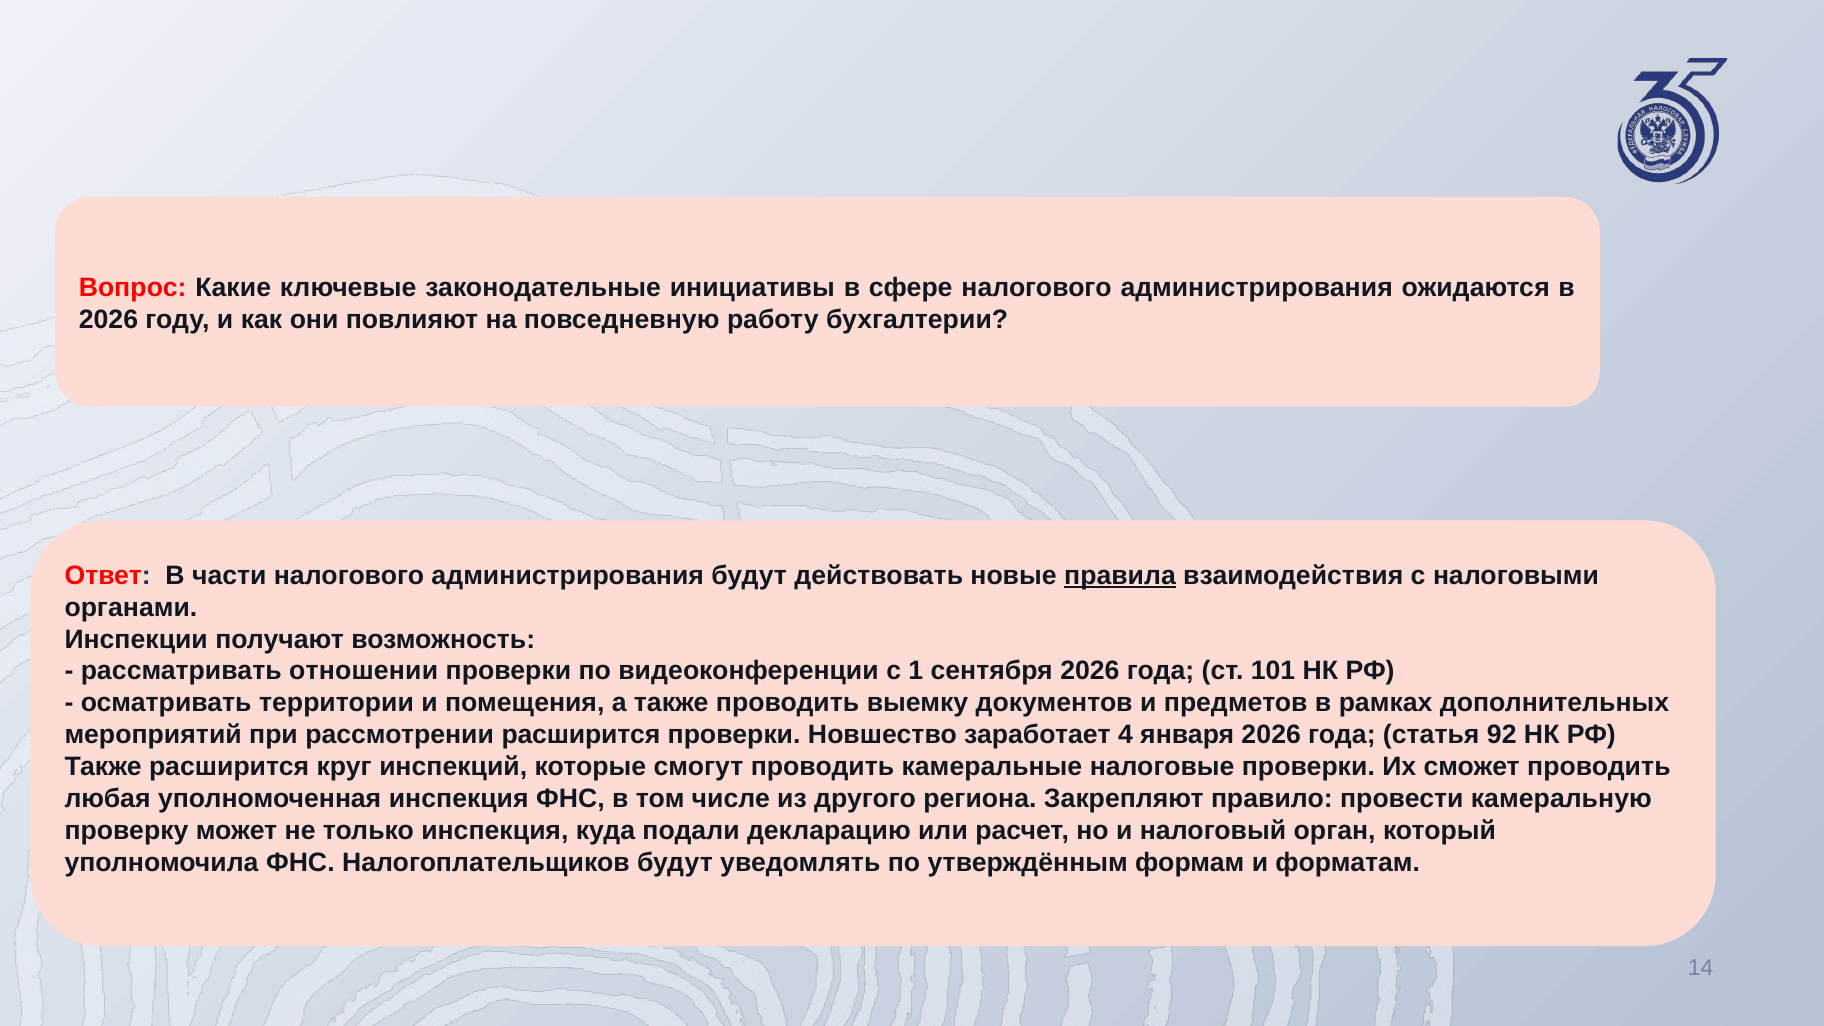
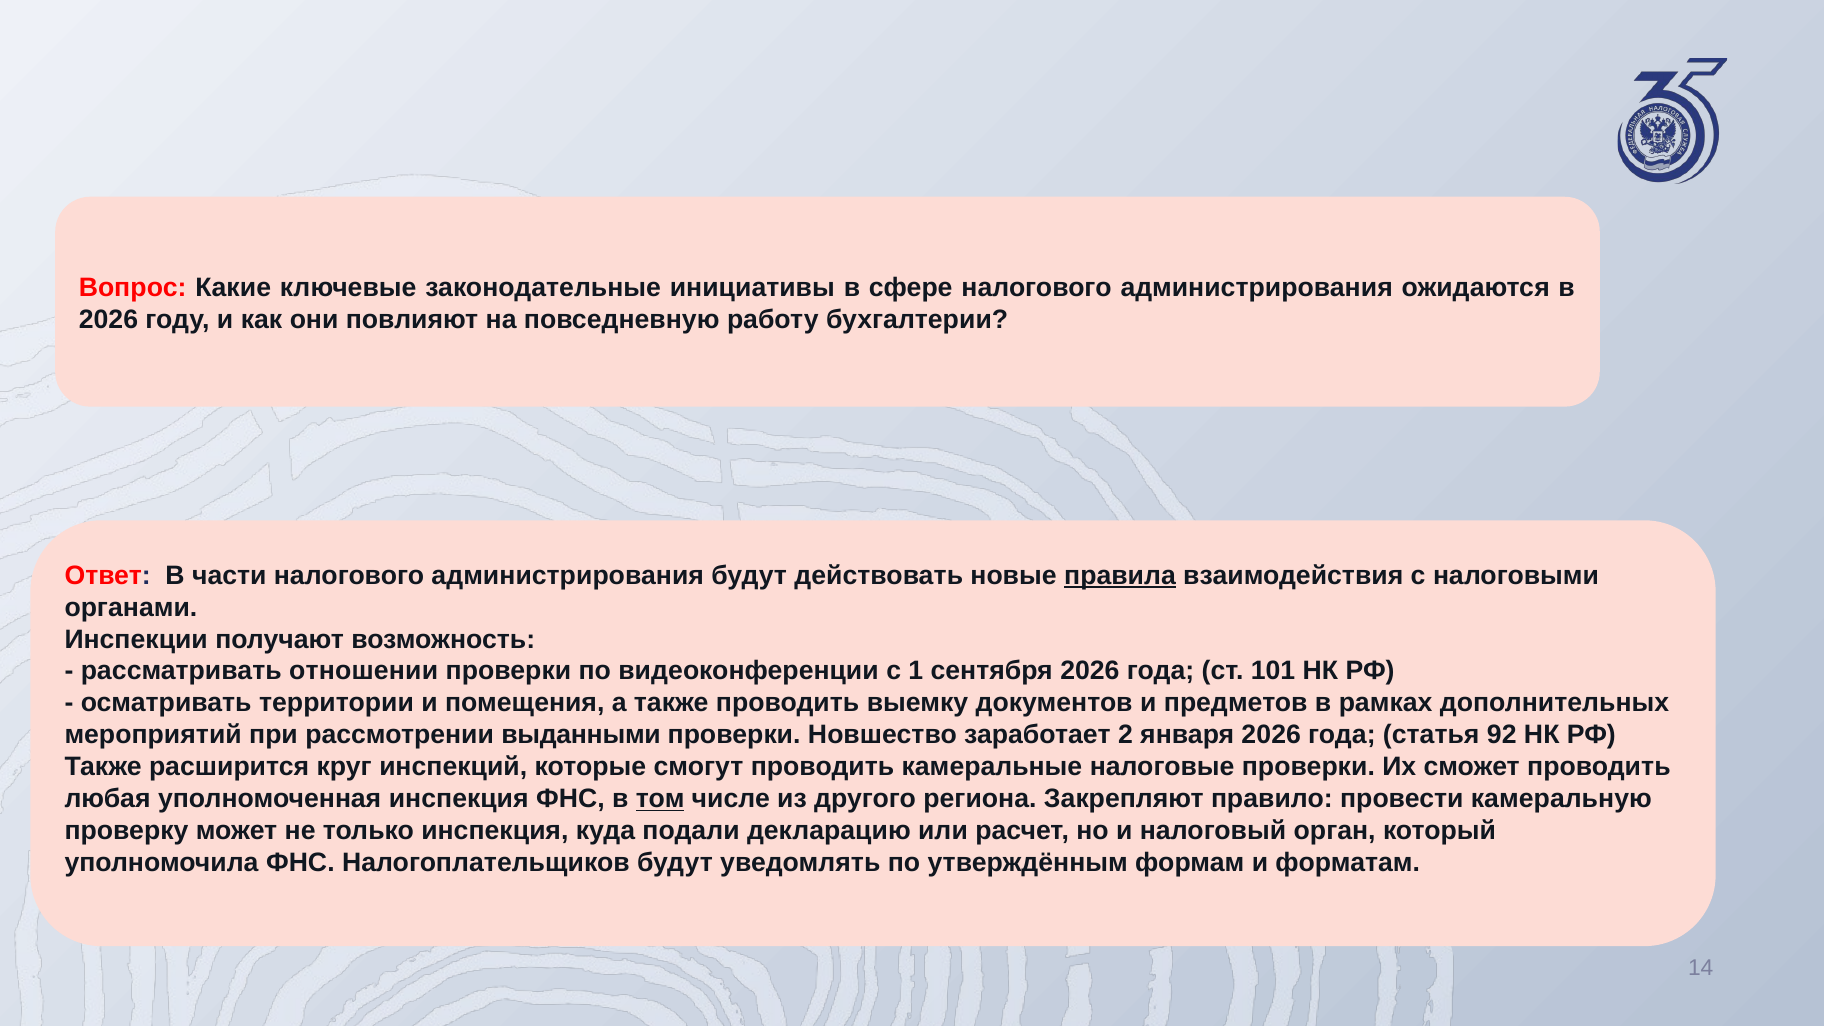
рассмотрении расширится: расширится -> выданными
4: 4 -> 2
том underline: none -> present
